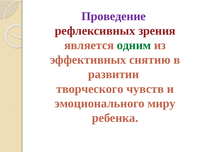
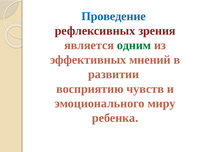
Проведение colour: purple -> blue
снятию: снятию -> мнений
творческого: творческого -> восприятию
